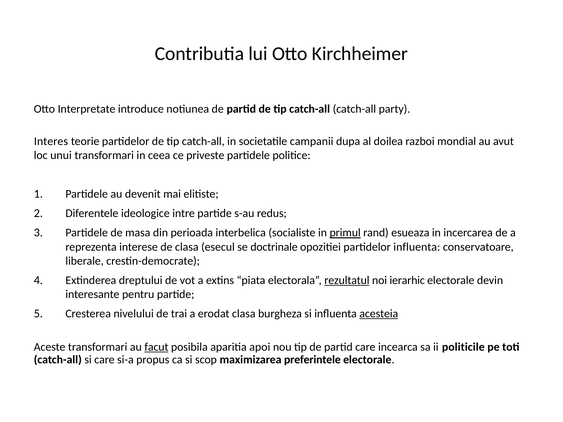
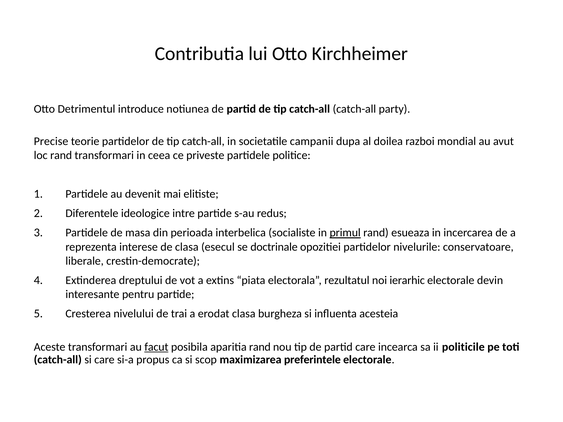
Interpretate: Interpretate -> Detrimentul
Interes: Interes -> Precise
loc unui: unui -> rand
partidelor influenta: influenta -> nivelurile
rezultatul underline: present -> none
acesteia underline: present -> none
aparitia apoi: apoi -> rand
